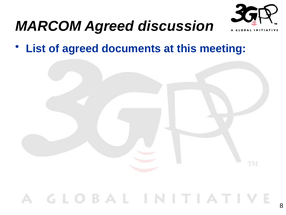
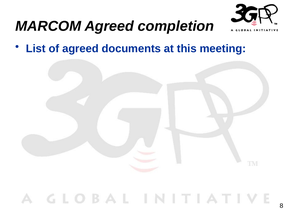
discussion: discussion -> completion
